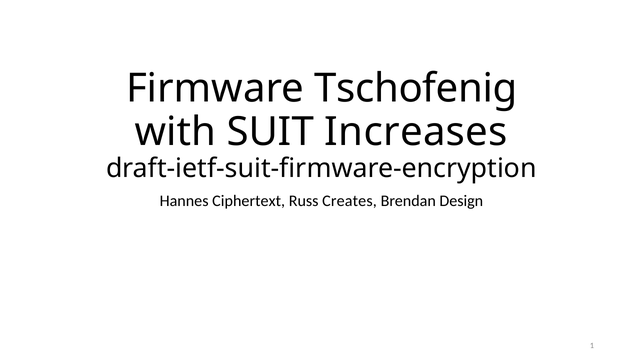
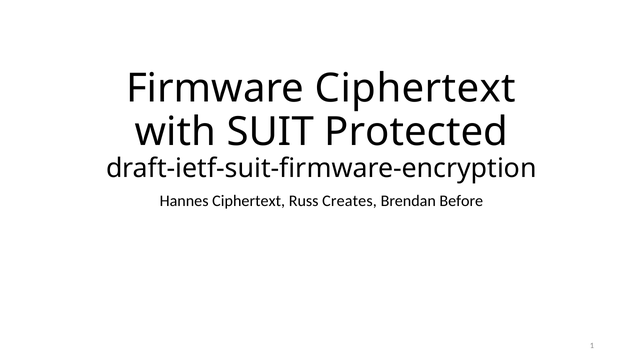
Firmware Tschofenig: Tschofenig -> Ciphertext
Increases: Increases -> Protected
Design: Design -> Before
